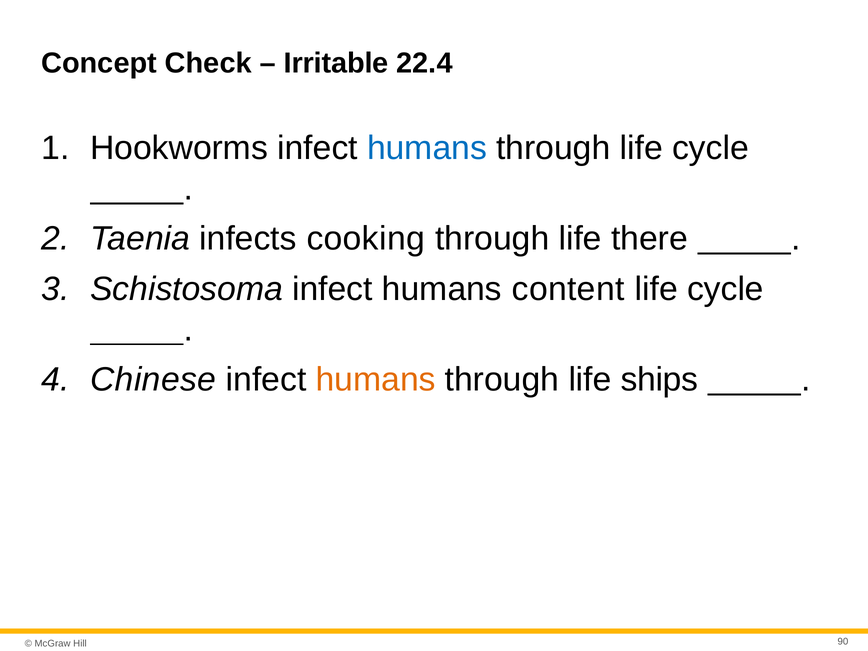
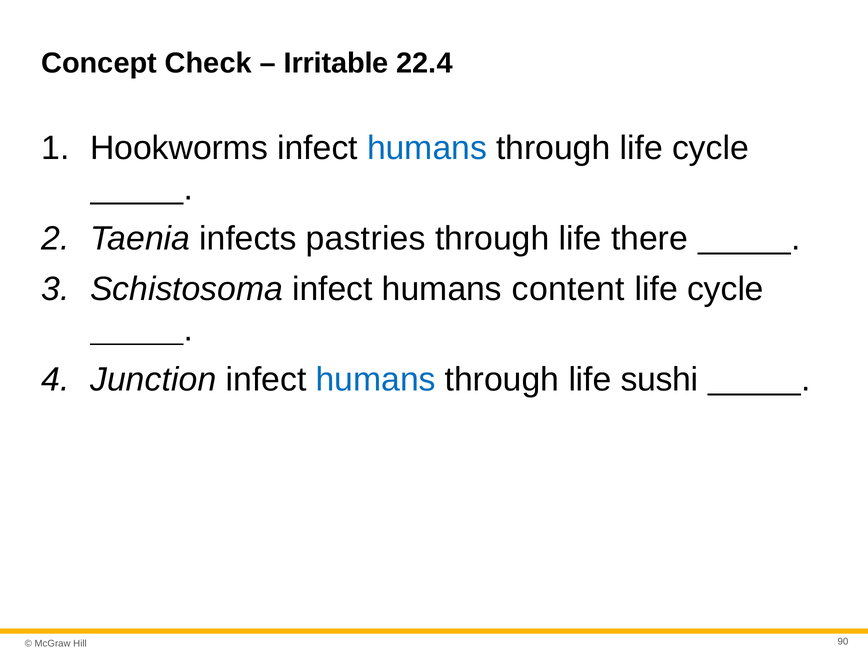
cooking: cooking -> pastries
Chinese: Chinese -> Junction
humans at (376, 380) colour: orange -> blue
ships: ships -> sushi
